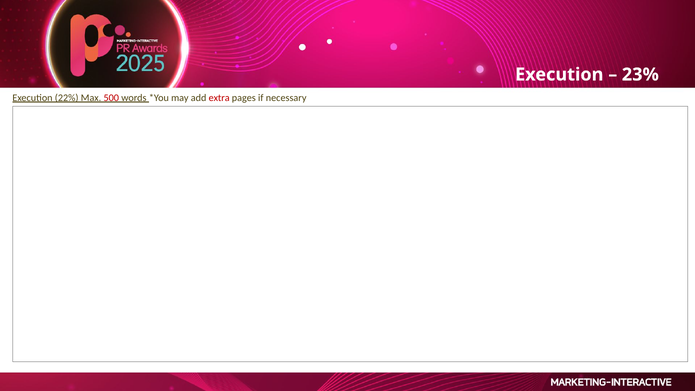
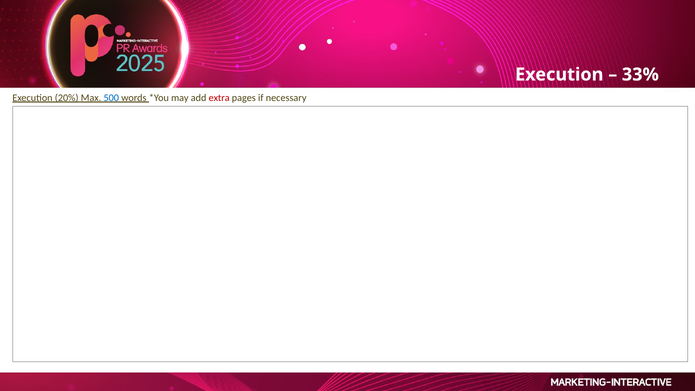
23%: 23% -> 33%
22%: 22% -> 20%
500 colour: red -> blue
